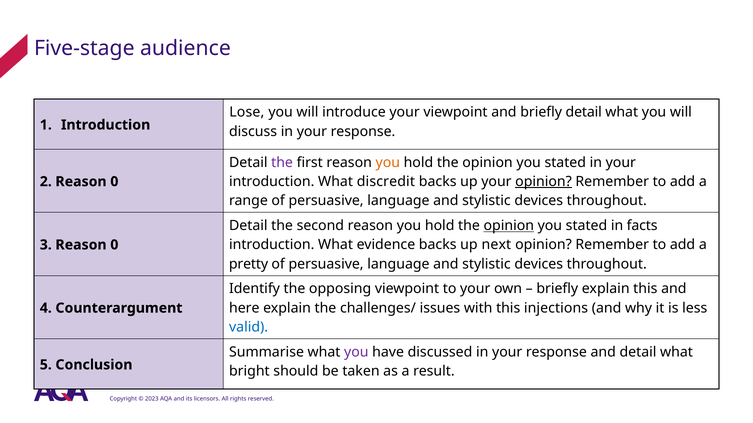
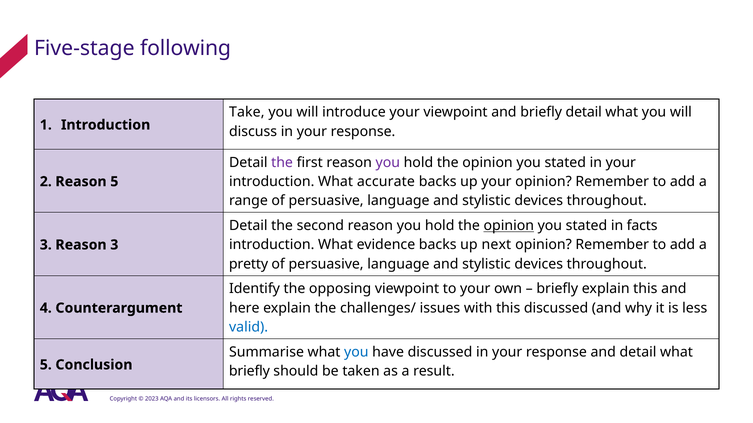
audience: audience -> following
Lose: Lose -> Take
you at (388, 163) colour: orange -> purple
discredit: discredit -> accurate
opinion at (544, 182) underline: present -> none
2 Reason 0: 0 -> 5
3 Reason 0: 0 -> 3
this injections: injections -> discussed
you at (356, 353) colour: purple -> blue
bright at (249, 372): bright -> briefly
